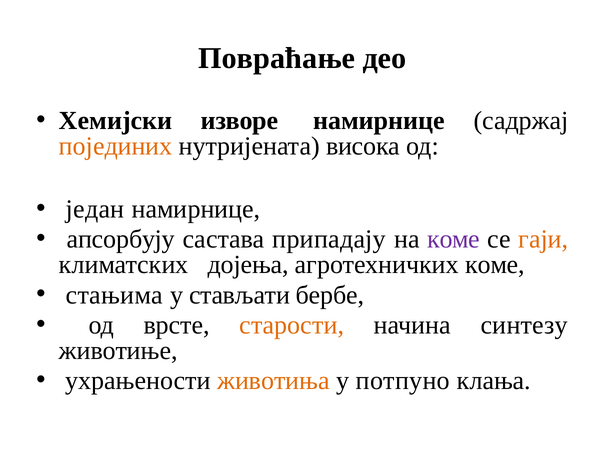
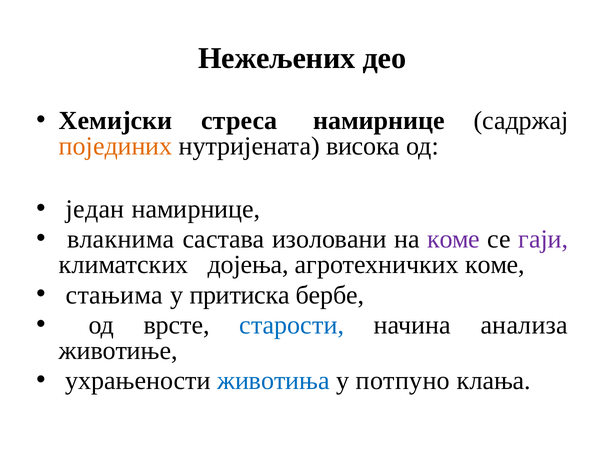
Повраћање: Повраћање -> Нежељених
изворе: изворе -> стреса
апсорбују: апсорбују -> влакнима
припадају: припадају -> изоловани
гаји colour: orange -> purple
стављати: стављати -> притиска
старости colour: orange -> blue
синтезу: синтезу -> анализа
животиња colour: orange -> blue
